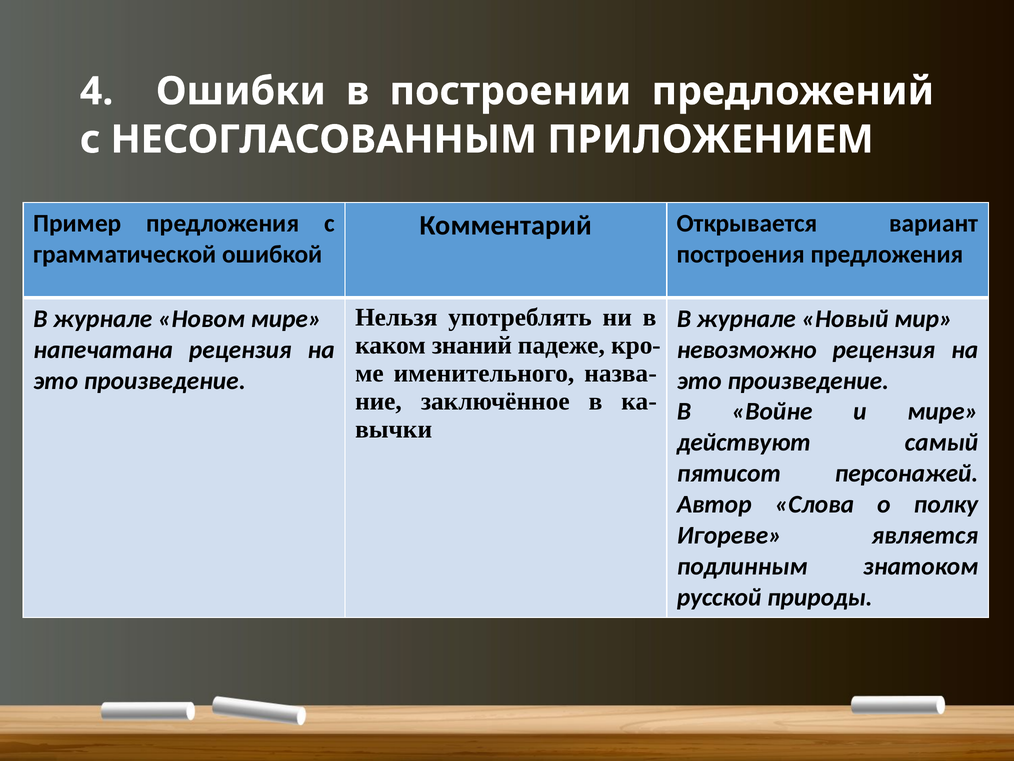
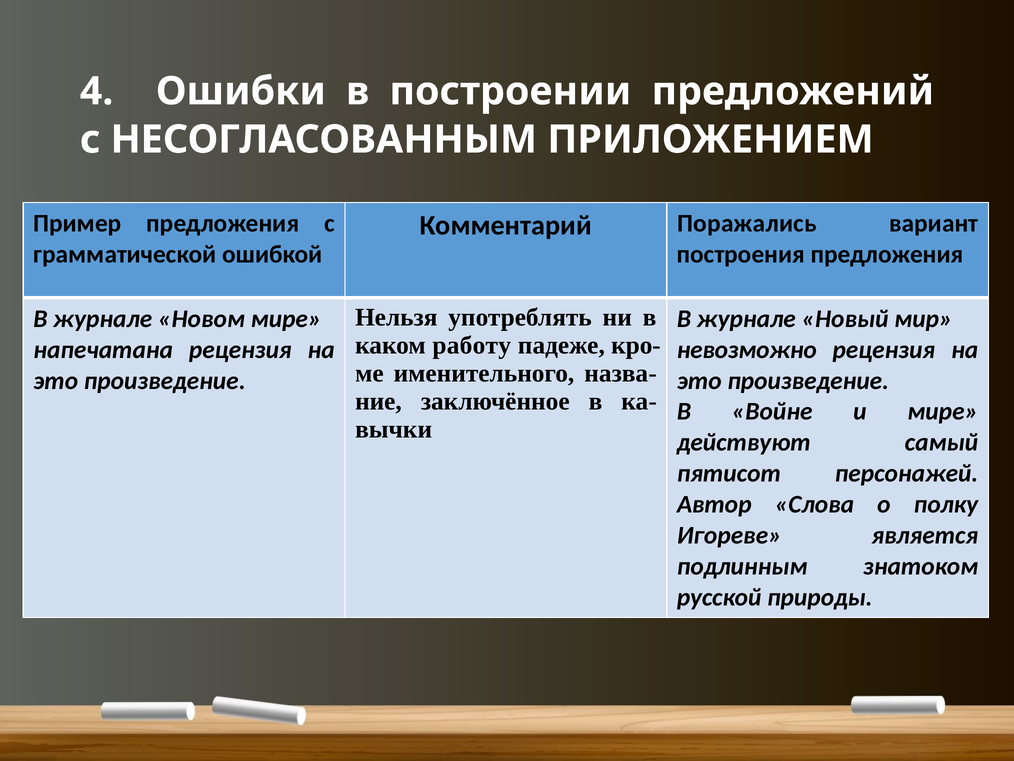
Открывается: Открывается -> Поражались
знаний: знаний -> работу
